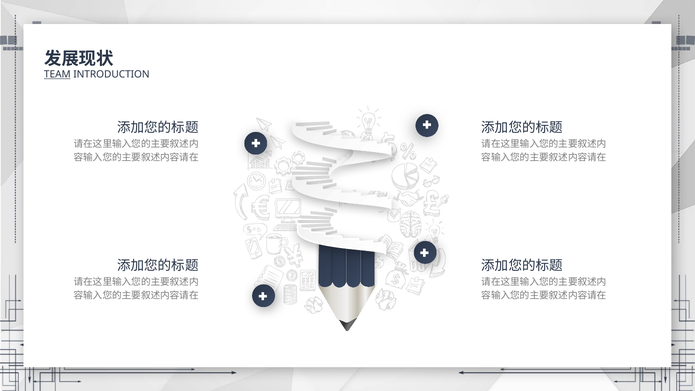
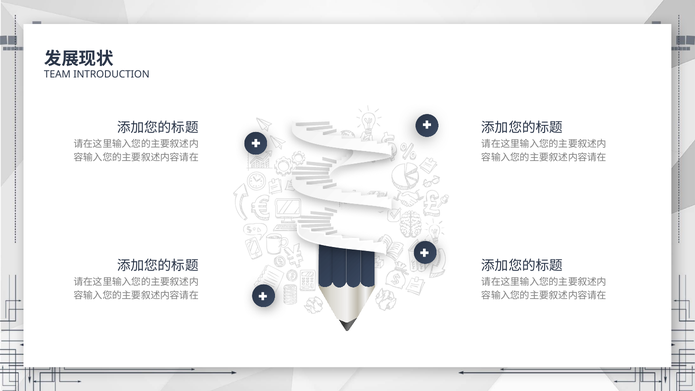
TEAM underline: present -> none
